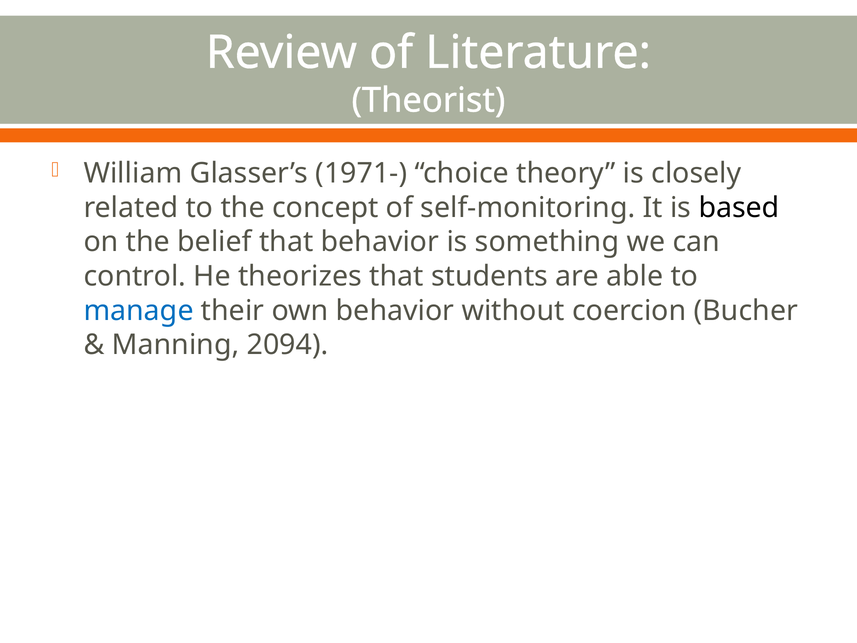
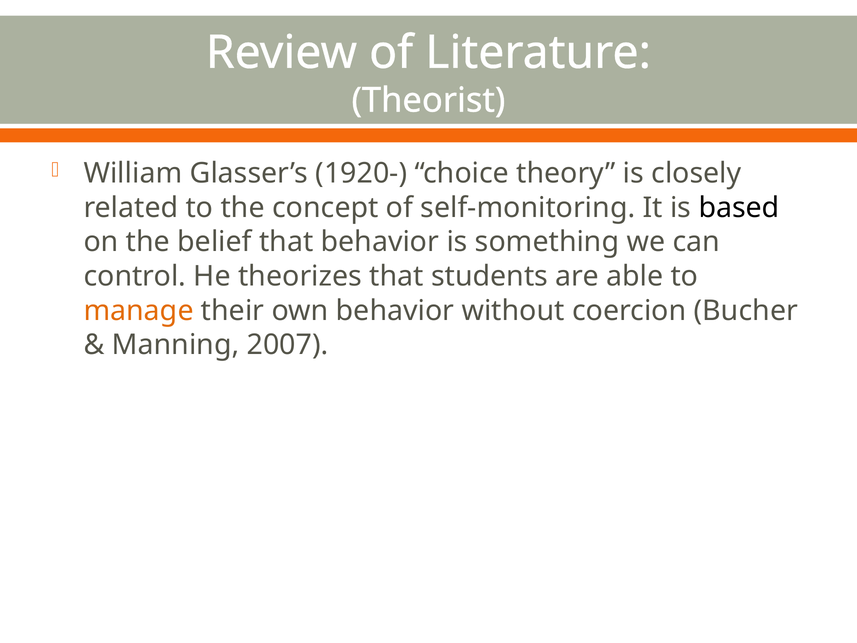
1971-: 1971- -> 1920-
manage colour: blue -> orange
2094: 2094 -> 2007
